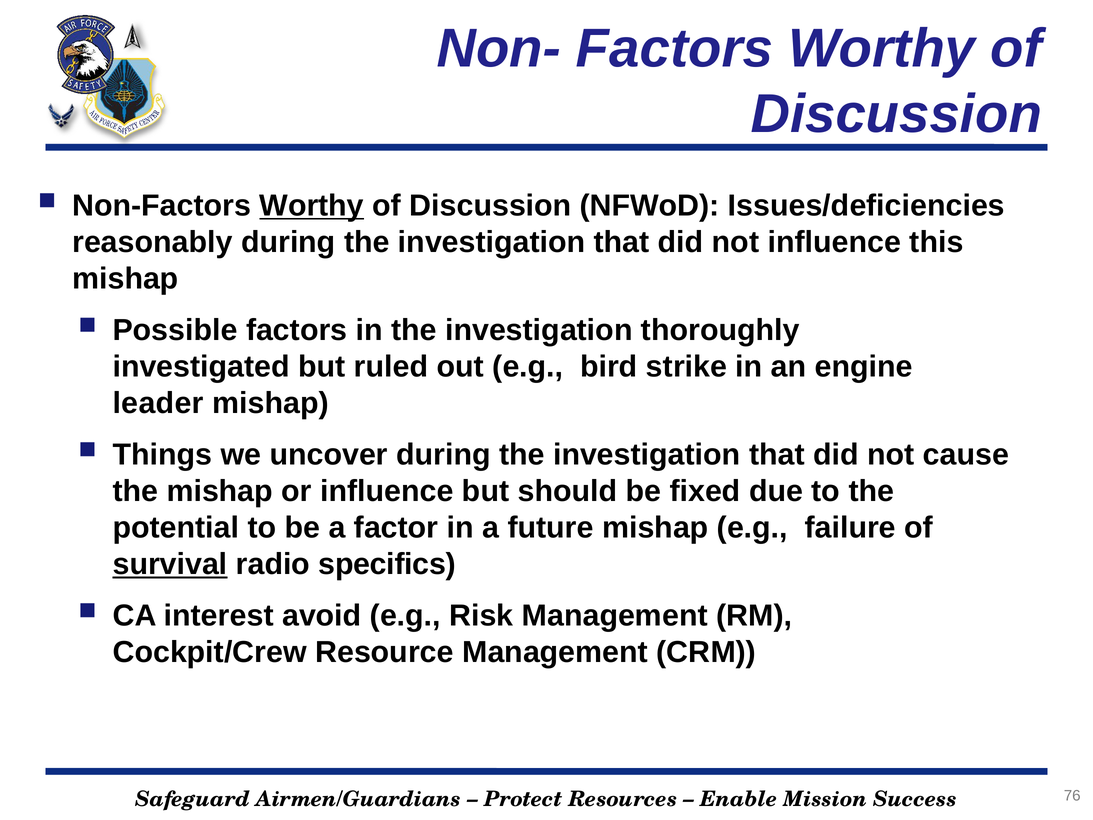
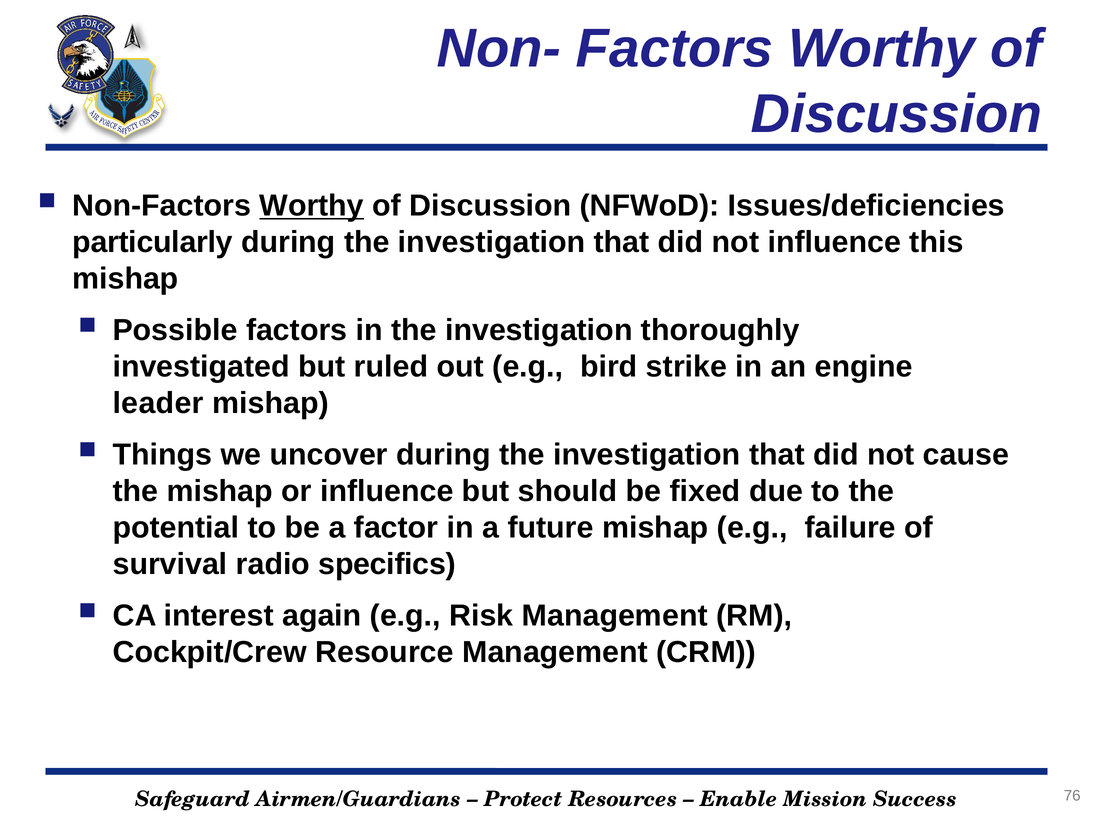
reasonably: reasonably -> particularly
survival underline: present -> none
avoid: avoid -> again
